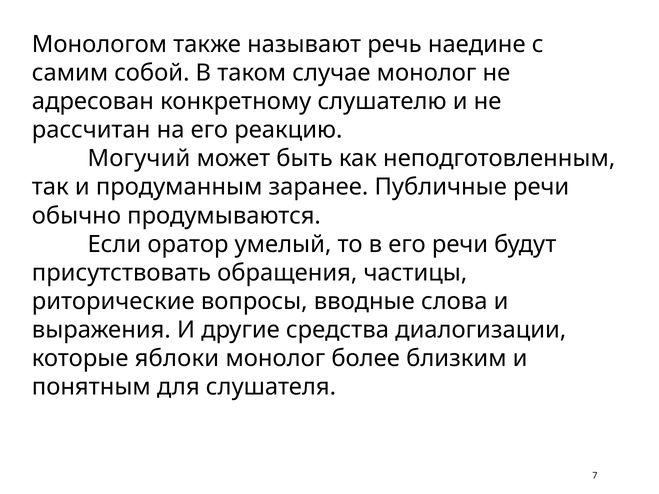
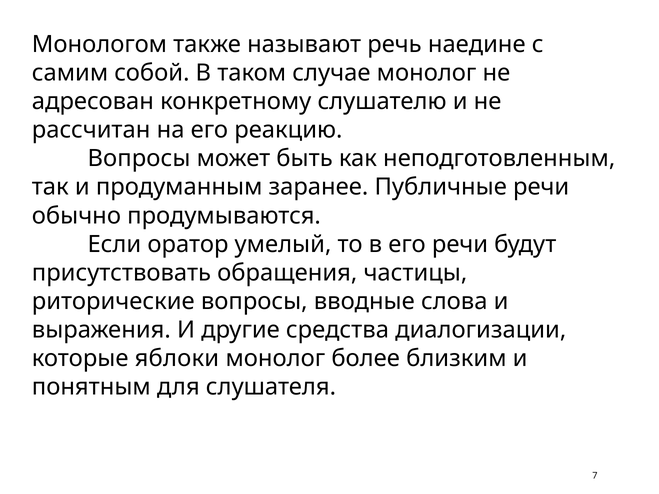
Могучий at (139, 159): Могучий -> Вопросы
